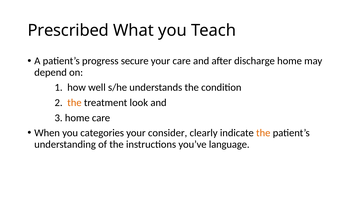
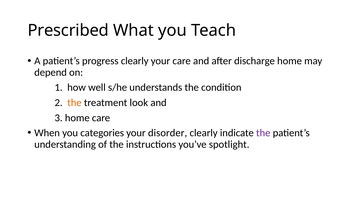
progress secure: secure -> clearly
consider: consider -> disorder
the at (263, 133) colour: orange -> purple
language: language -> spotlight
